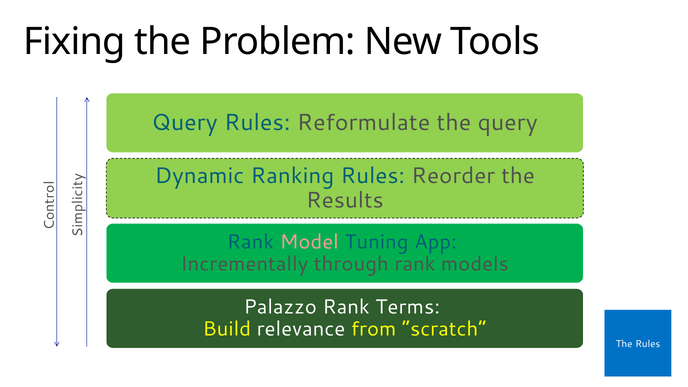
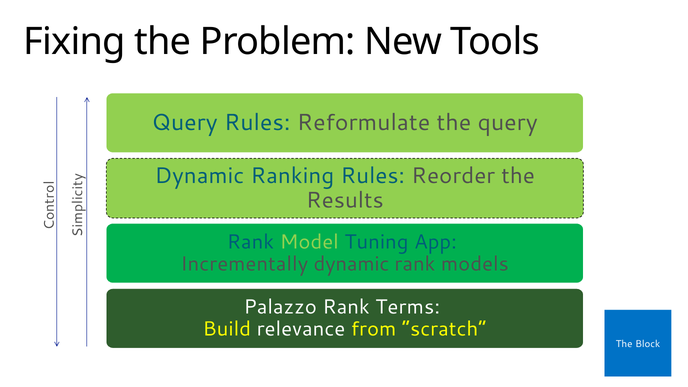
Model colour: pink -> light green
Incrementally through: through -> dynamic
The Rules: Rules -> Block
